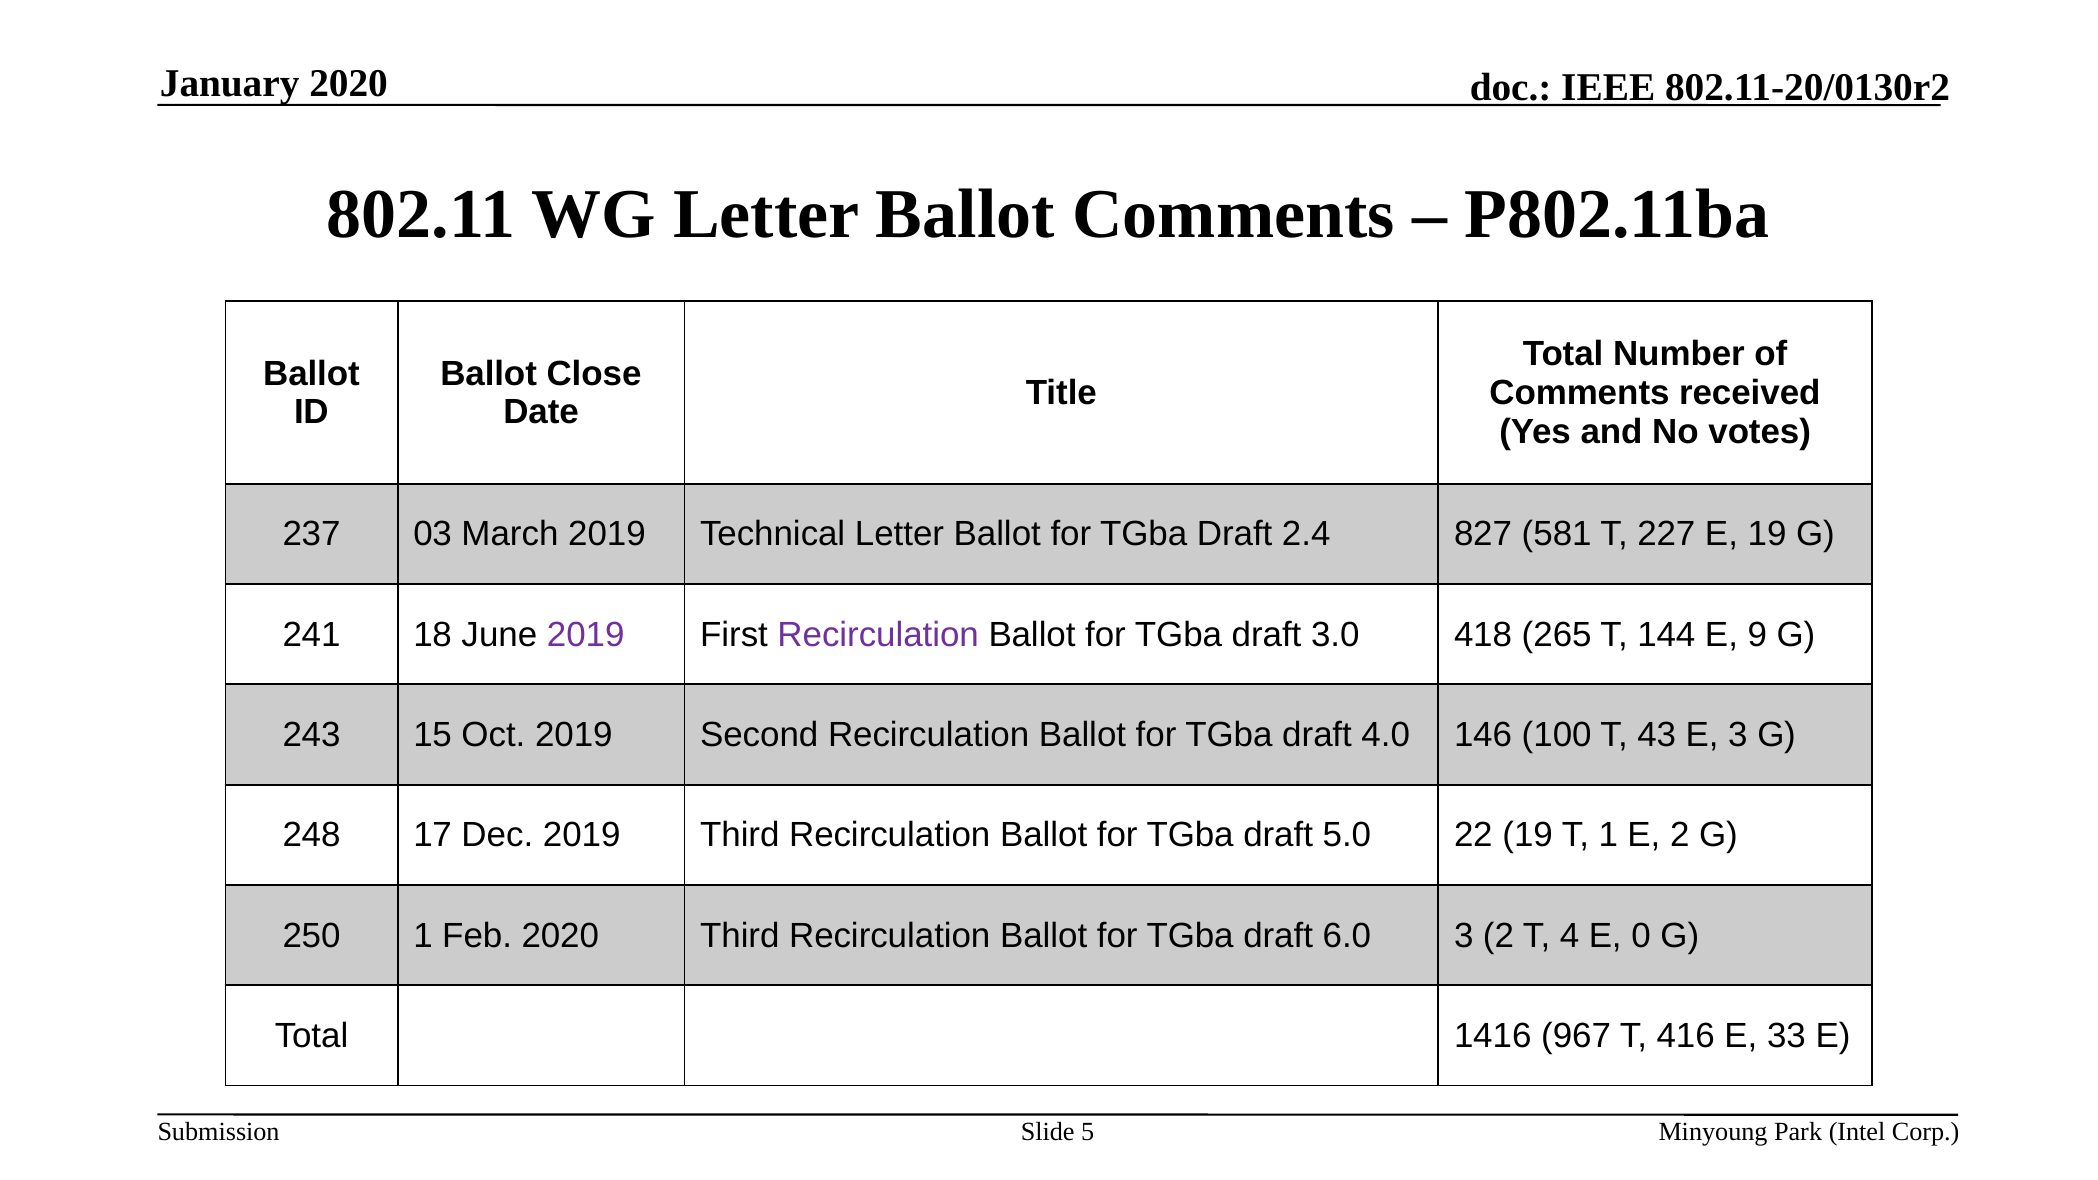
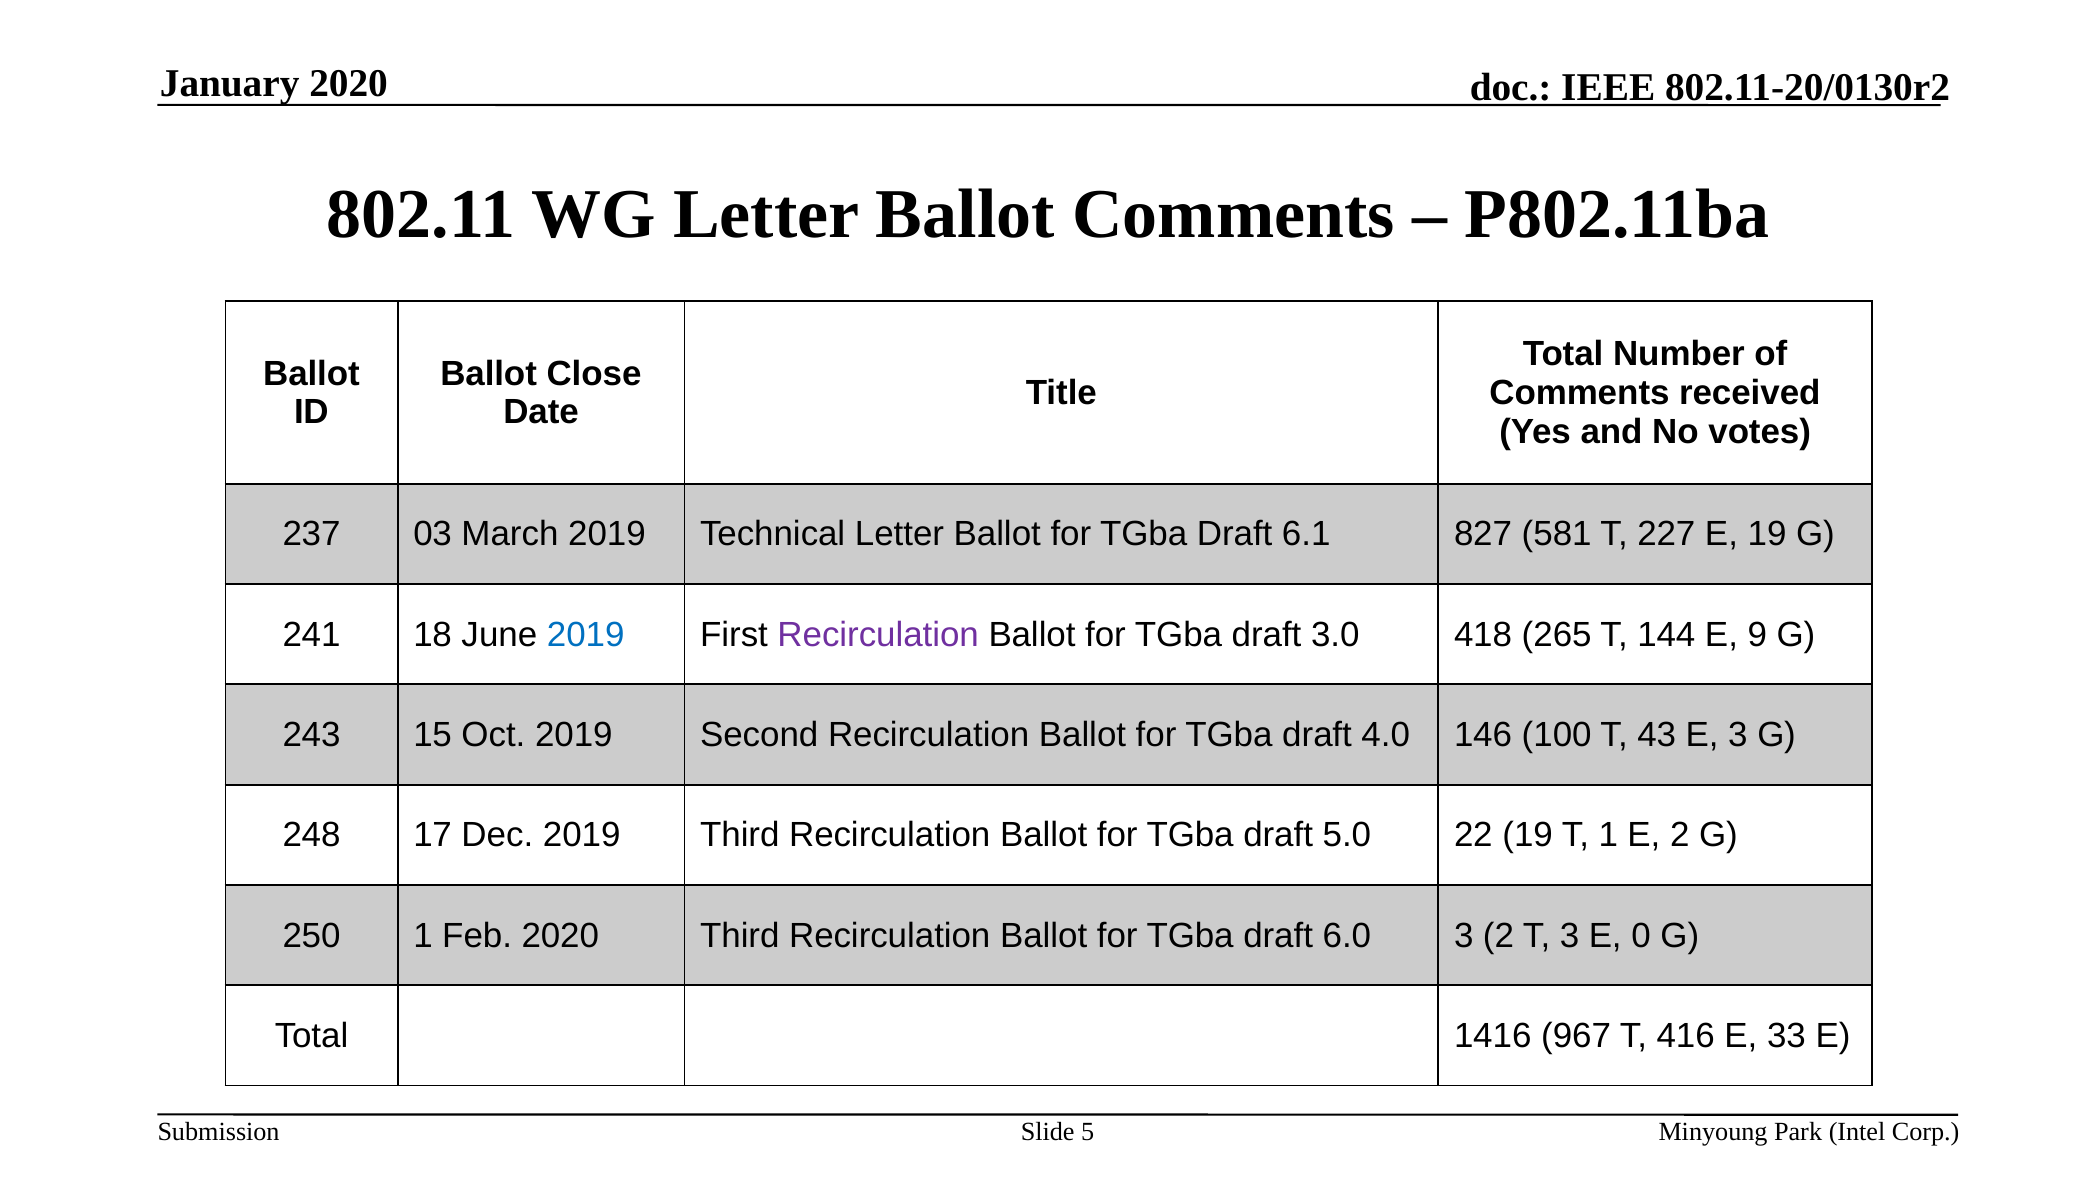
2.4: 2.4 -> 6.1
2019 at (586, 635) colour: purple -> blue
T 4: 4 -> 3
